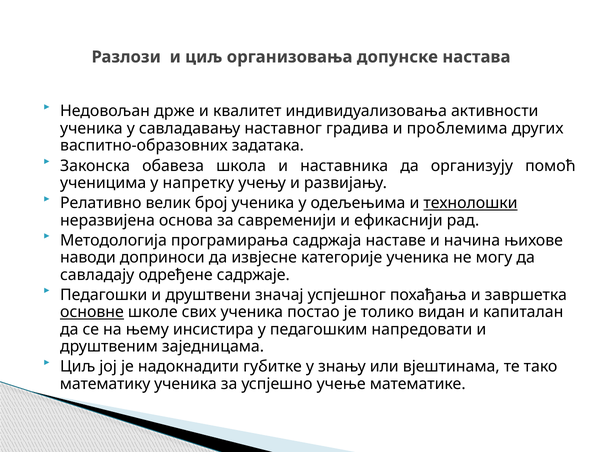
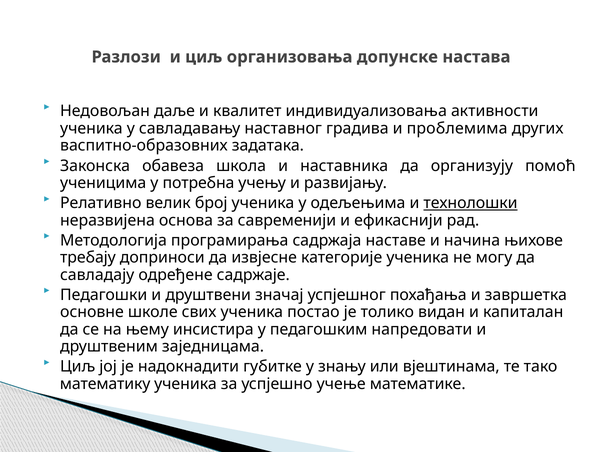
држе: држе -> даље
напретку: напретку -> потребна
наводи: наводи -> требају
основне underline: present -> none
